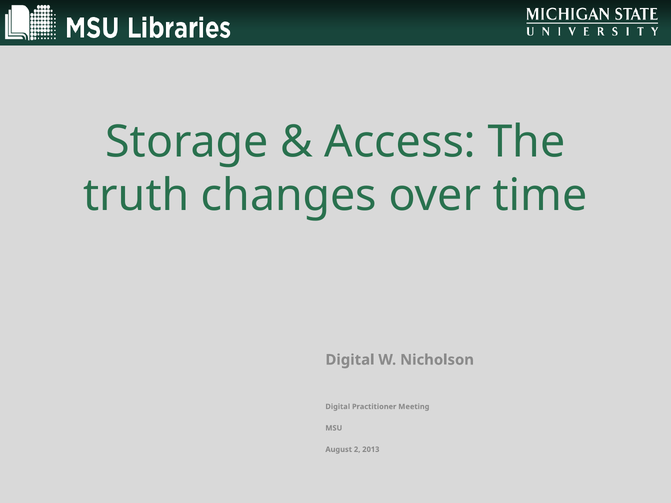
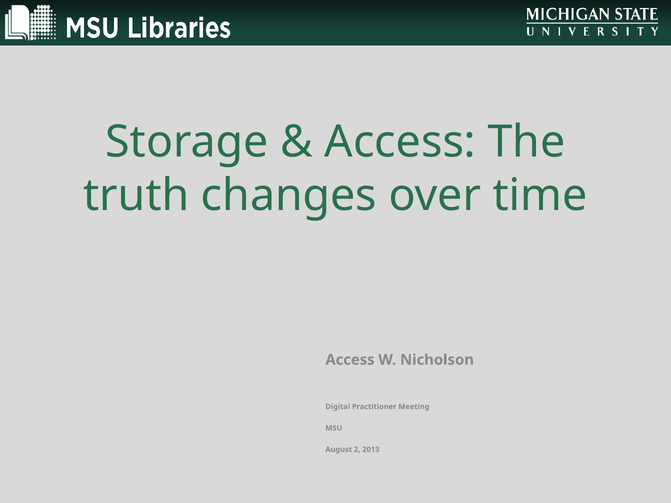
Digital at (350, 360): Digital -> Access
